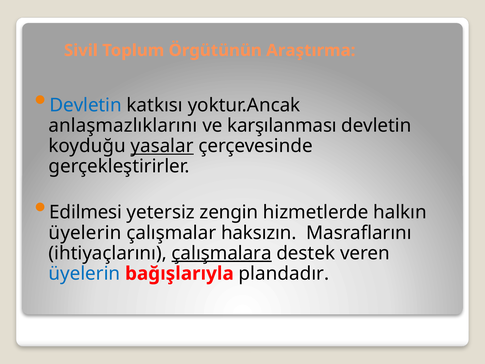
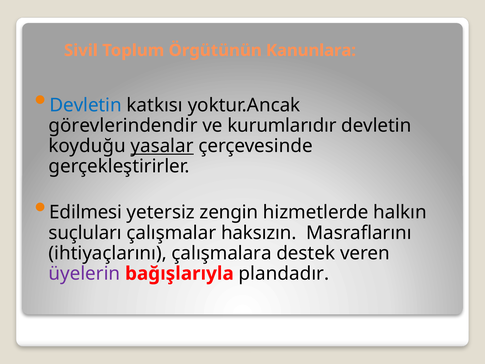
Araştırma: Araştırma -> Kanunlara
anlaşmazlıklarını: anlaşmazlıklarını -> görevlerindendir
karşılanması: karşılanması -> kurumlarıdır
üyelerin at (85, 233): üyelerin -> suçluları
çalışmalara underline: present -> none
üyelerin at (84, 273) colour: blue -> purple
